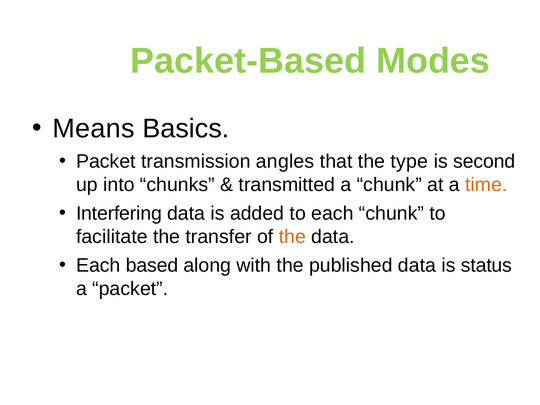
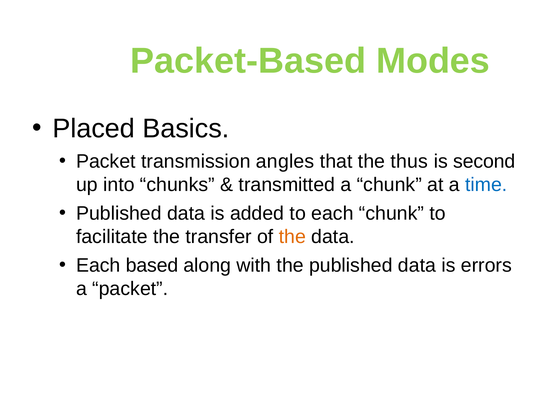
Means: Means -> Placed
type: type -> thus
time colour: orange -> blue
Interfering at (119, 213): Interfering -> Published
status: status -> errors
